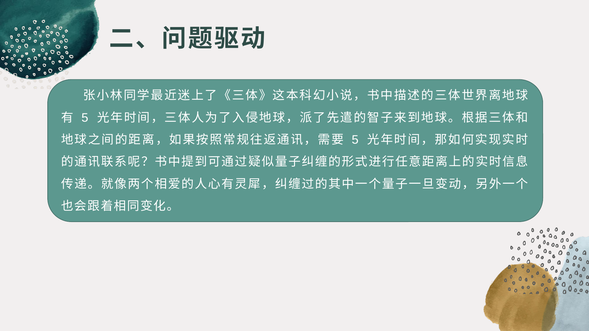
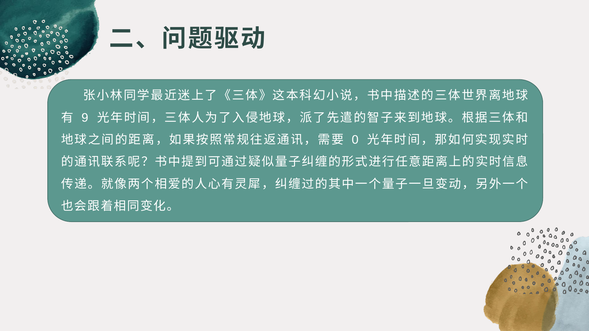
5 at (85, 118): 5 -> 9
5 at (355, 140): 5 -> 0
